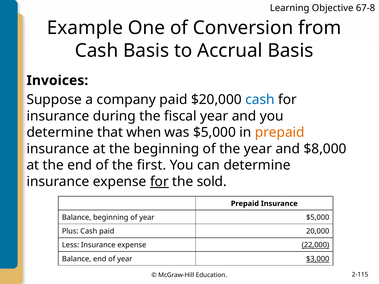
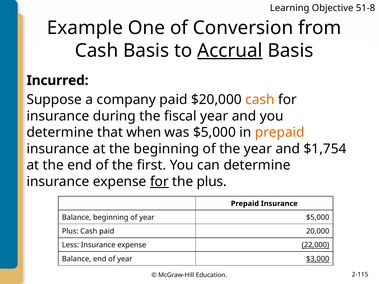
67-8: 67-8 -> 51-8
Accrual underline: none -> present
Invoices: Invoices -> Incurred
cash at (260, 100) colour: blue -> orange
$8,000: $8,000 -> $1,754
the sold: sold -> plus
